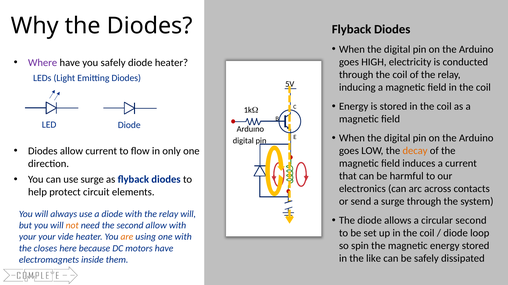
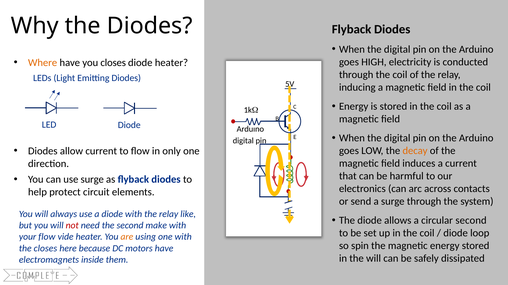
Where colour: purple -> orange
you safely: safely -> closes
relay will: will -> like
not colour: orange -> red
second allow: allow -> make
your your: your -> flow
the like: like -> will
